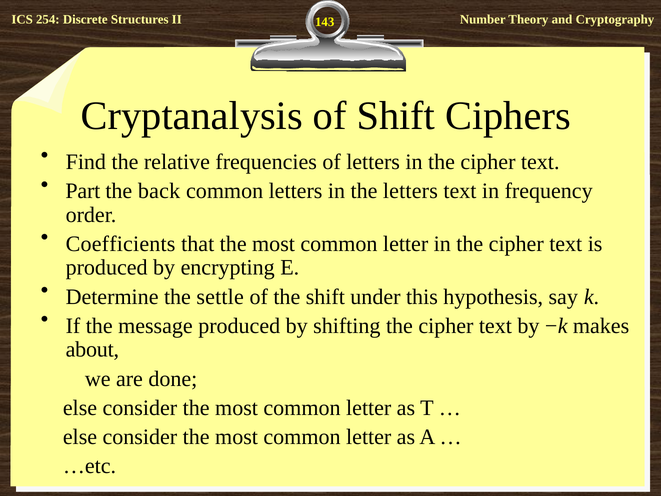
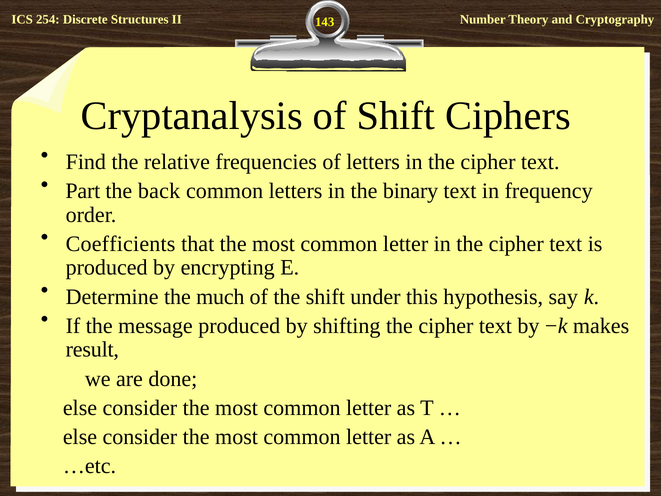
the letters: letters -> binary
settle: settle -> much
about: about -> result
